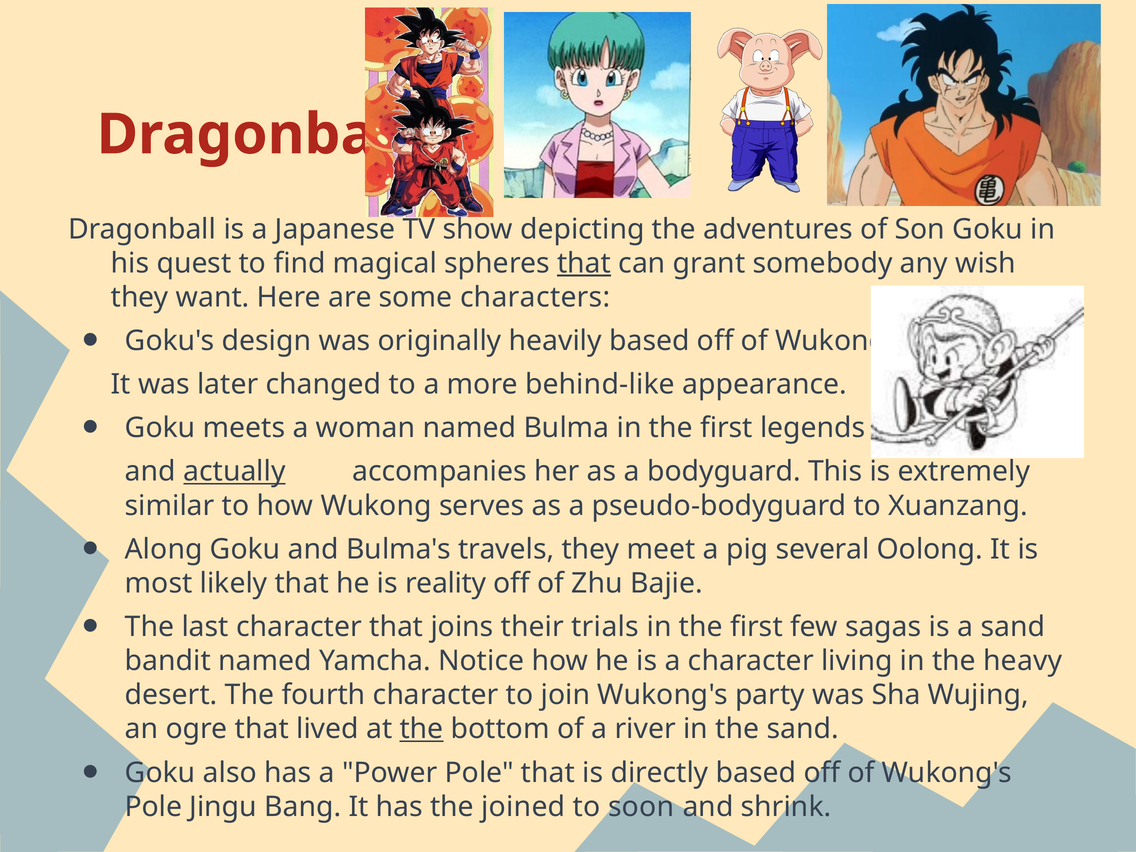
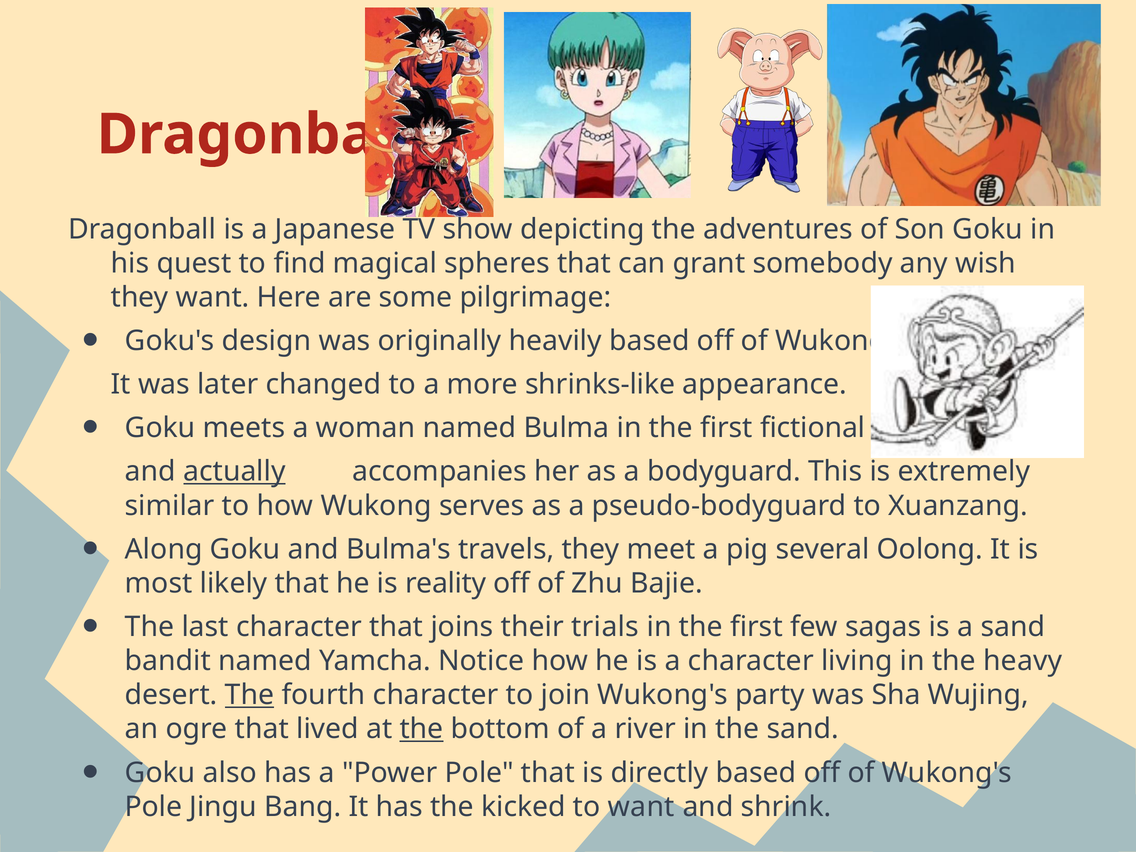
that at (584, 263) underline: present -> none
characters: characters -> pilgrimage
behind-like: behind-like -> shrinks-like
legends: legends -> fictional
The at (250, 695) underline: none -> present
joined: joined -> kicked
to soon: soon -> want
